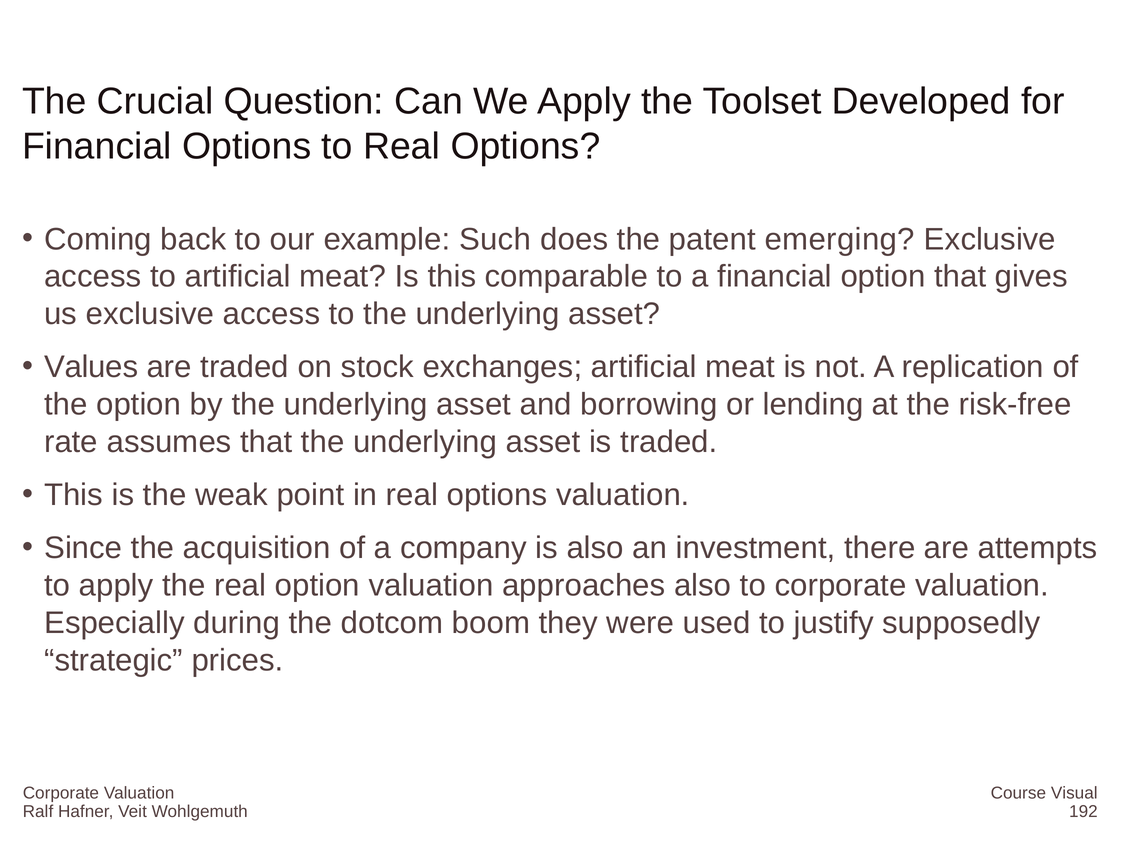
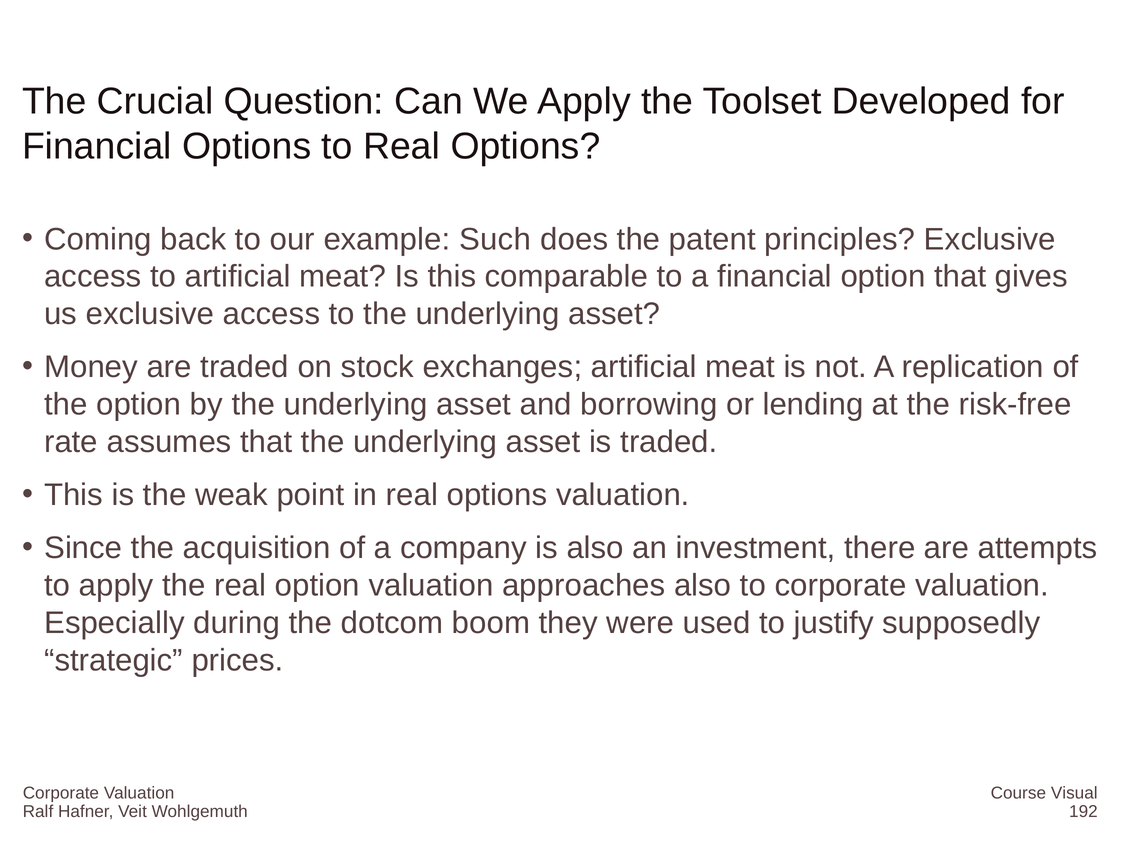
emerging: emerging -> principles
Values: Values -> Money
